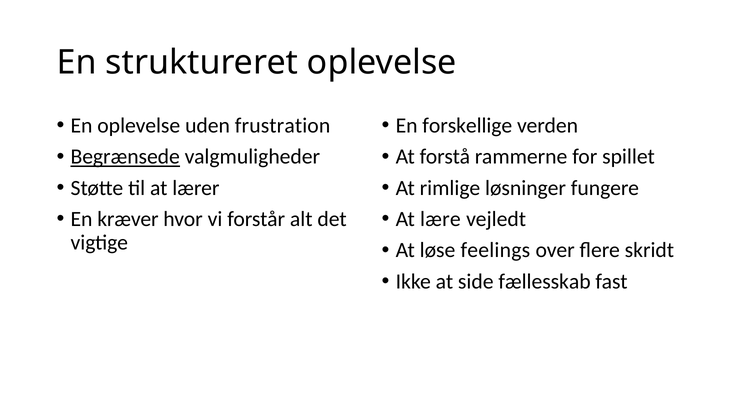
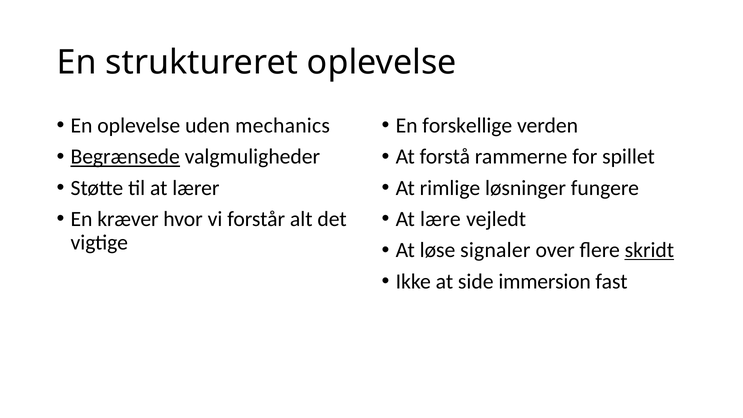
frustration: frustration -> mechanics
feelings: feelings -> signaler
skridt underline: none -> present
fællesskab: fællesskab -> immersion
